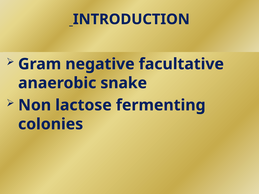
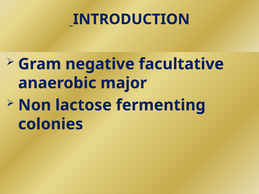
snake: snake -> major
